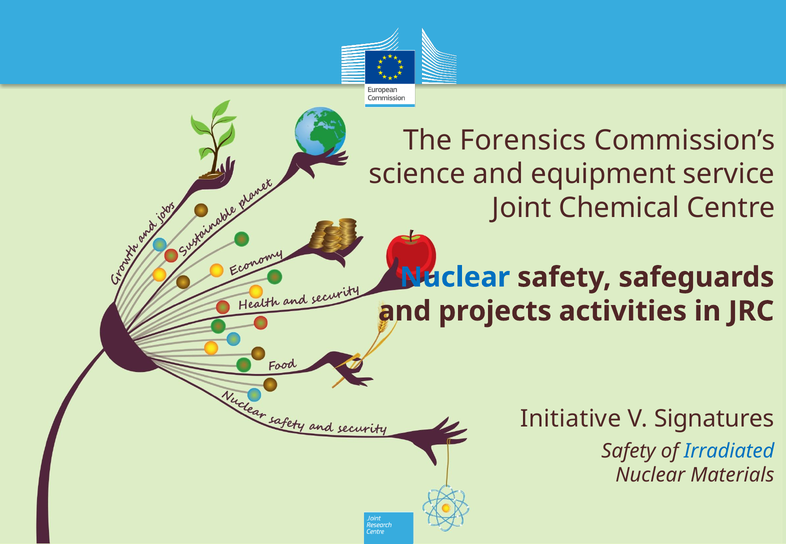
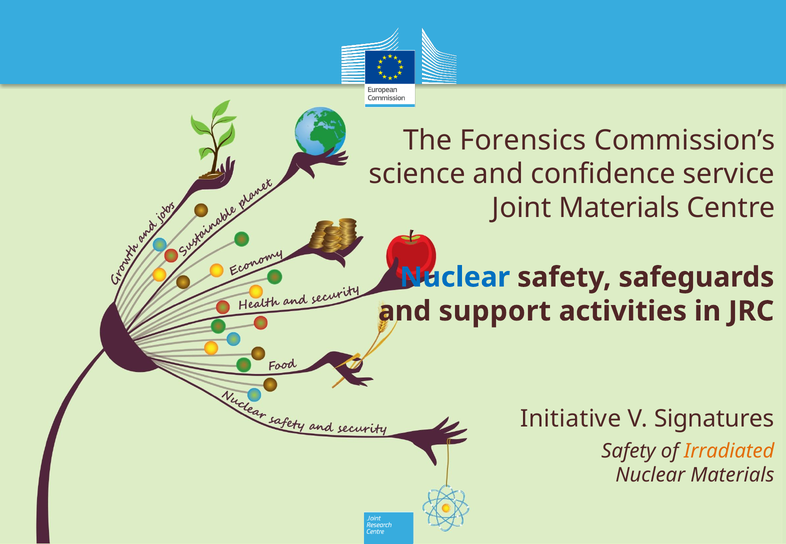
equipment: equipment -> confidence
Joint Chemical: Chemical -> Materials
projects: projects -> support
Irradiated colour: blue -> orange
